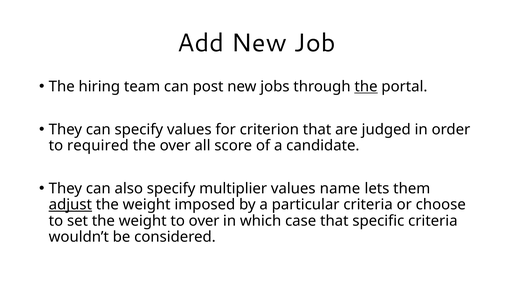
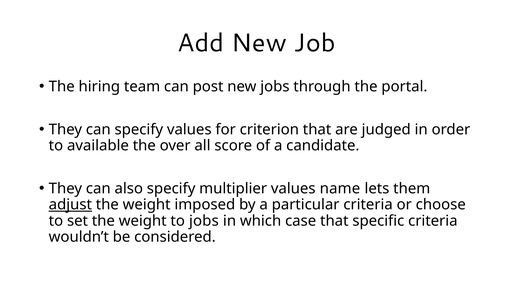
the at (366, 87) underline: present -> none
required: required -> available
to over: over -> jobs
